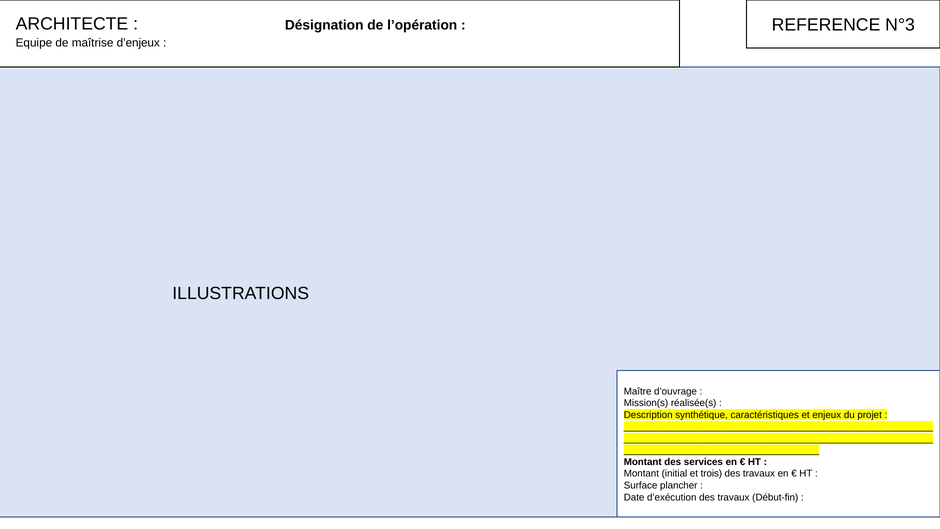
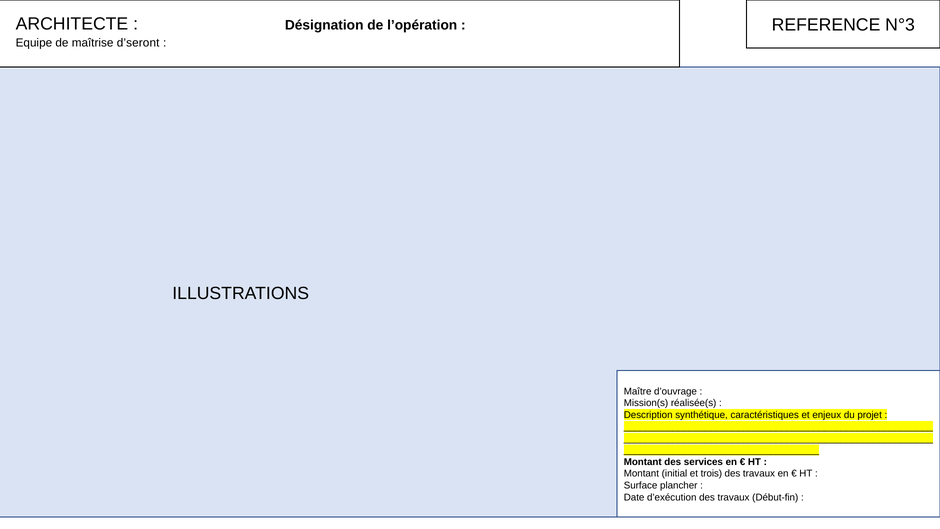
d’enjeux: d’enjeux -> d’seront
